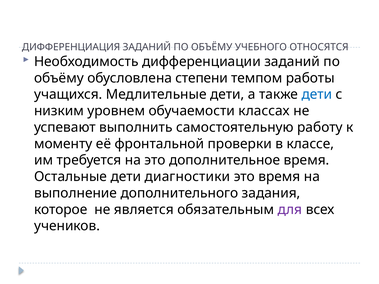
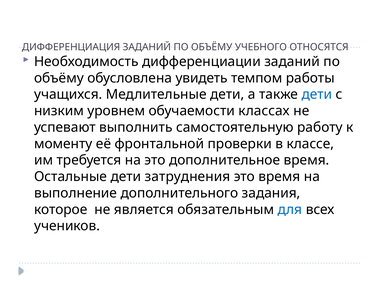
степени: степени -> увидеть
диагностики: диагностики -> затруднения
для colour: purple -> blue
